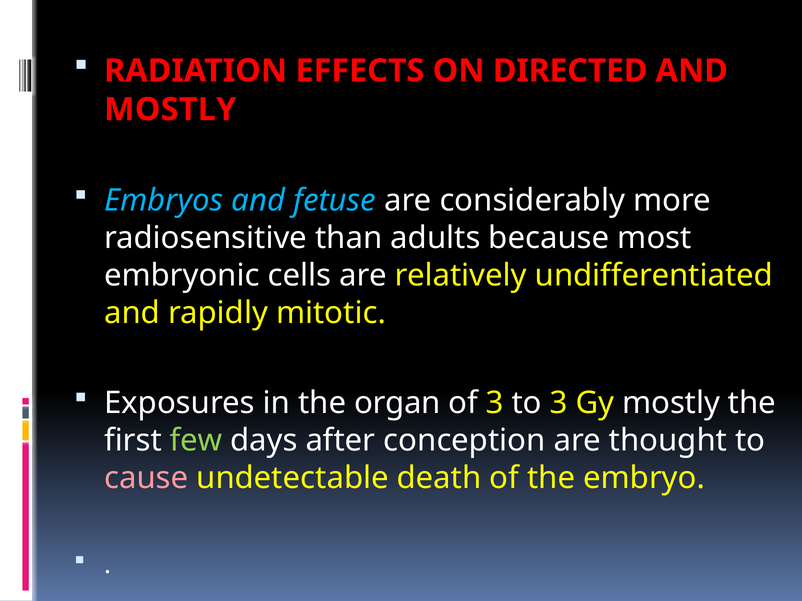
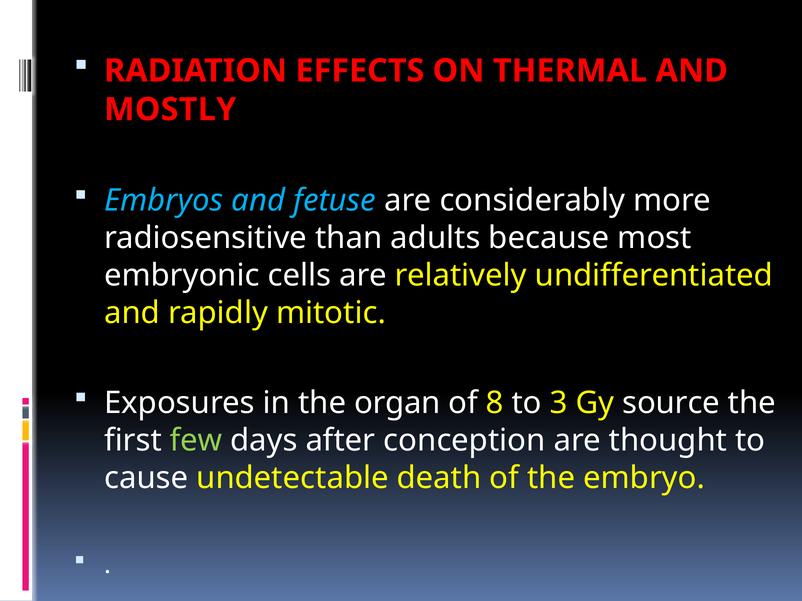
DIRECTED: DIRECTED -> THERMAL
of 3: 3 -> 8
Gy mostly: mostly -> source
cause colour: pink -> white
